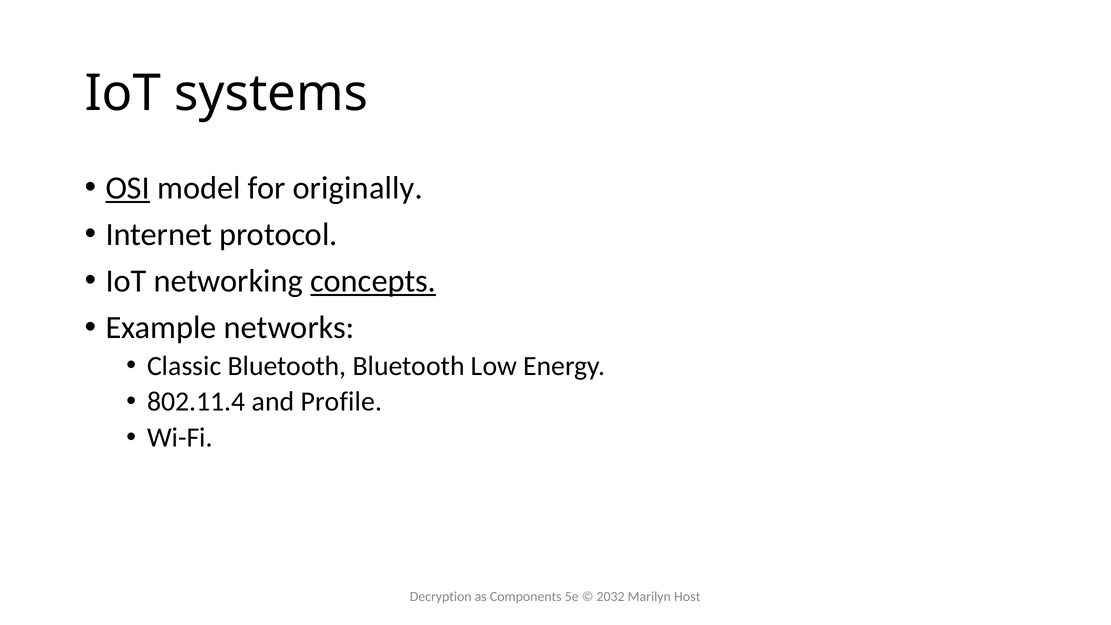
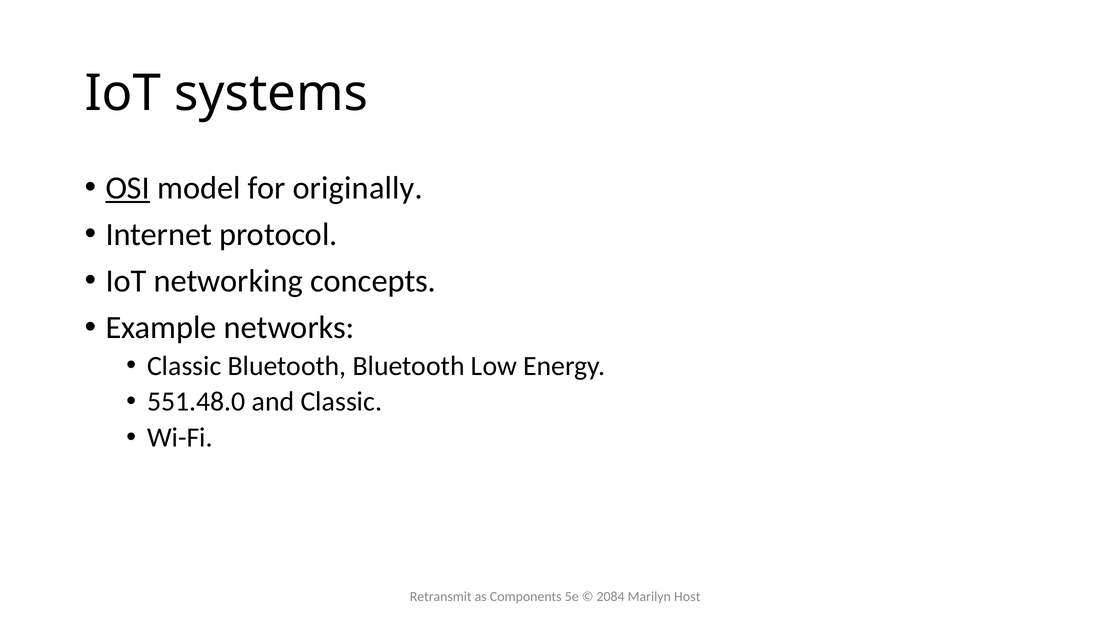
concepts underline: present -> none
802.11.4: 802.11.4 -> 551.48.0
and Profile: Profile -> Classic
Decryption: Decryption -> Retransmit
2032: 2032 -> 2084
